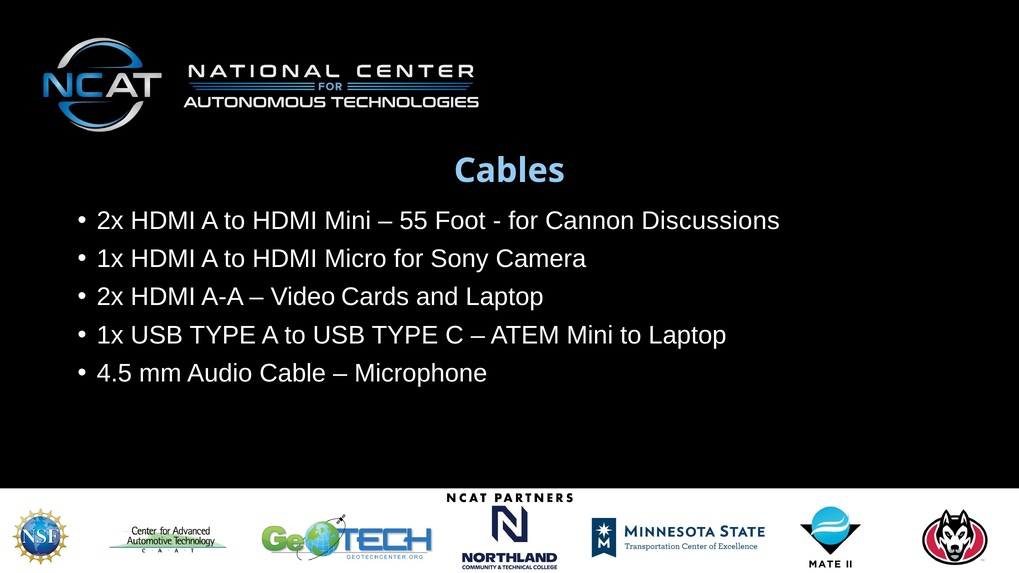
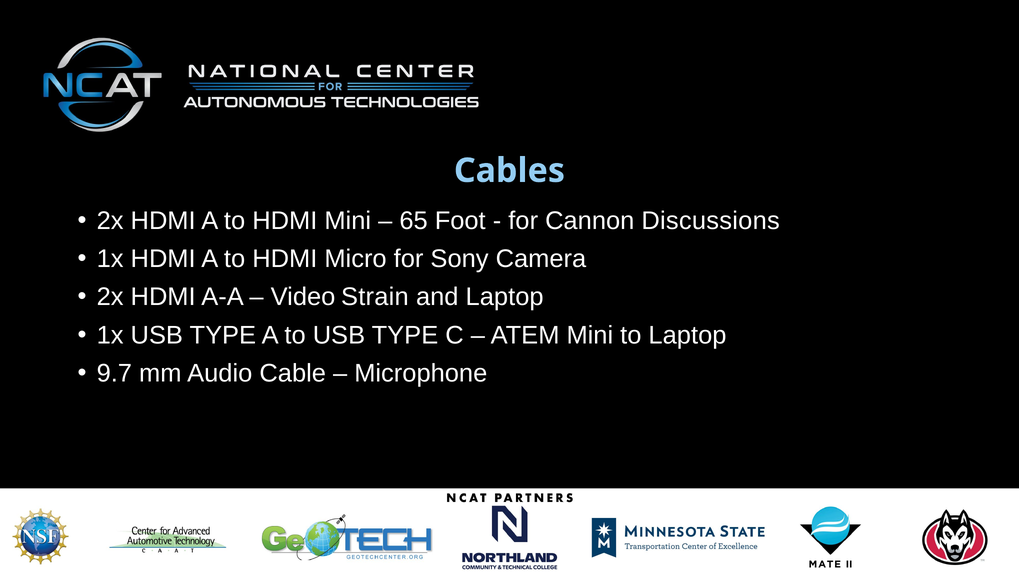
55: 55 -> 65
Cards: Cards -> Strain
4.5: 4.5 -> 9.7
